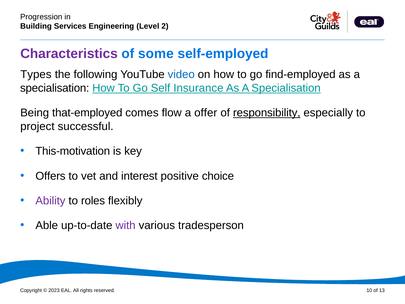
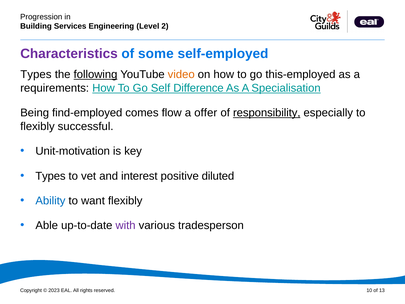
following underline: none -> present
video colour: blue -> orange
find-employed: find-employed -> this-employed
specialisation at (55, 88): specialisation -> requirements
Insurance: Insurance -> Difference
that-employed: that-employed -> find-employed
project at (37, 126): project -> flexibly
This-motivation: This-motivation -> Unit-motivation
Offers at (50, 176): Offers -> Types
choice: choice -> diluted
Ability colour: purple -> blue
roles: roles -> want
